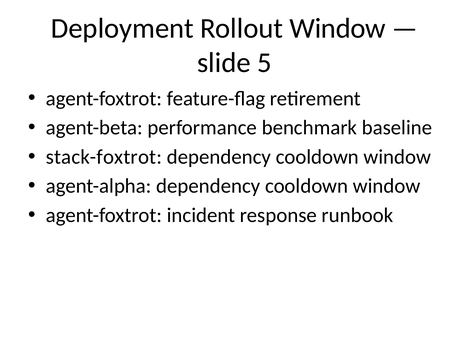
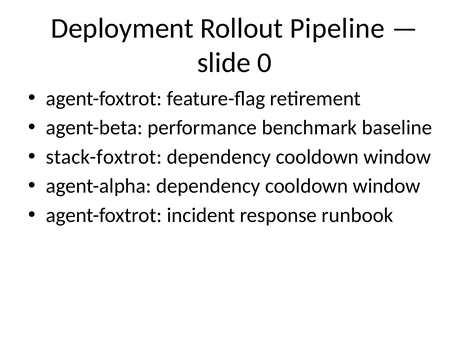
Rollout Window: Window -> Pipeline
5: 5 -> 0
